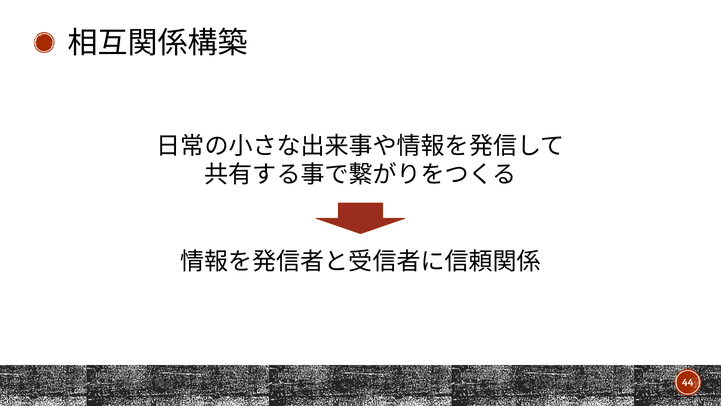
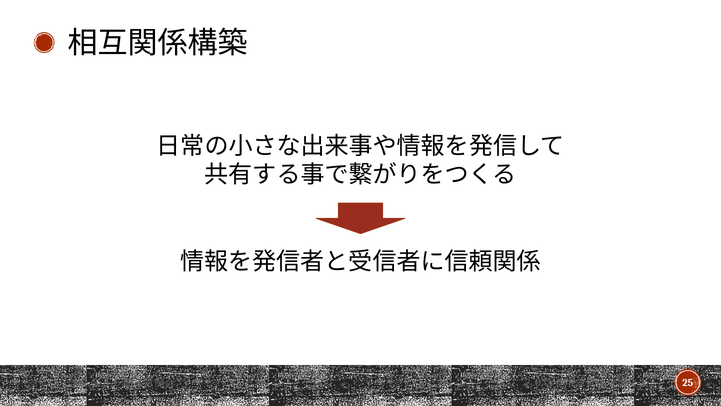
44: 44 -> 25
